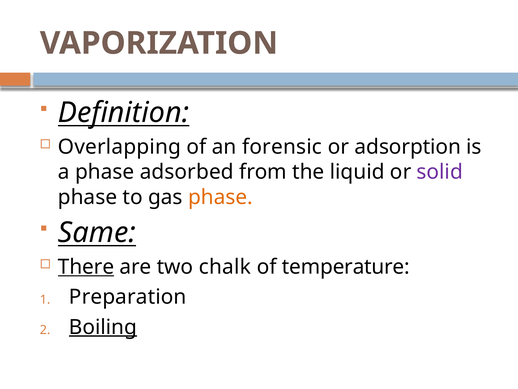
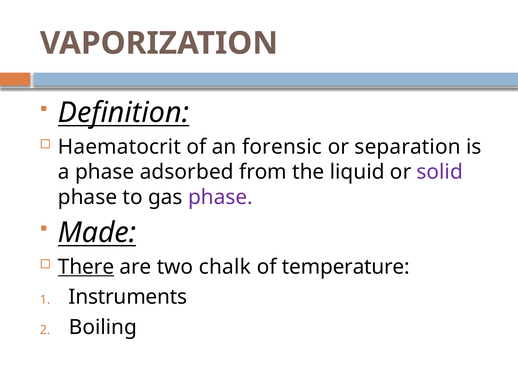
Overlapping: Overlapping -> Haematocrit
adsorption: adsorption -> separation
phase at (220, 197) colour: orange -> purple
Same: Same -> Made
Preparation: Preparation -> Instruments
Boiling underline: present -> none
